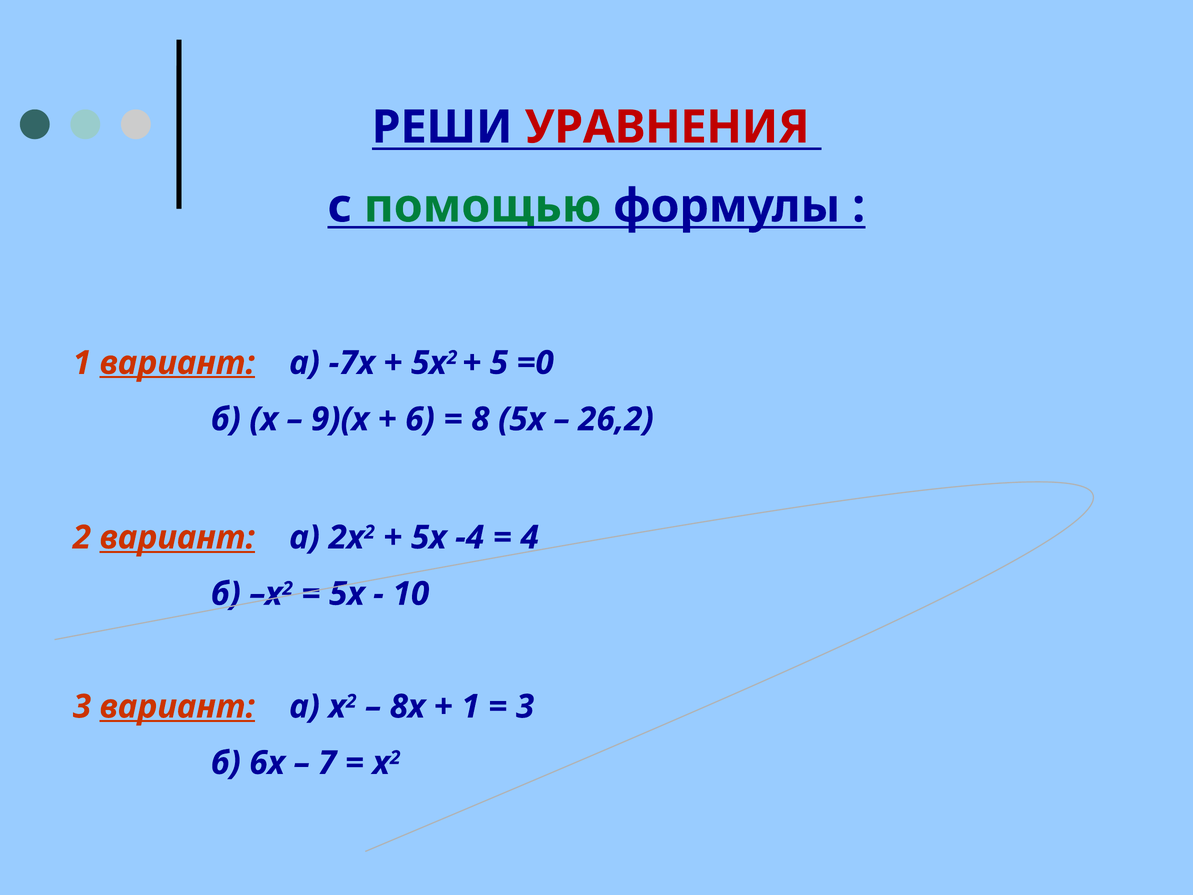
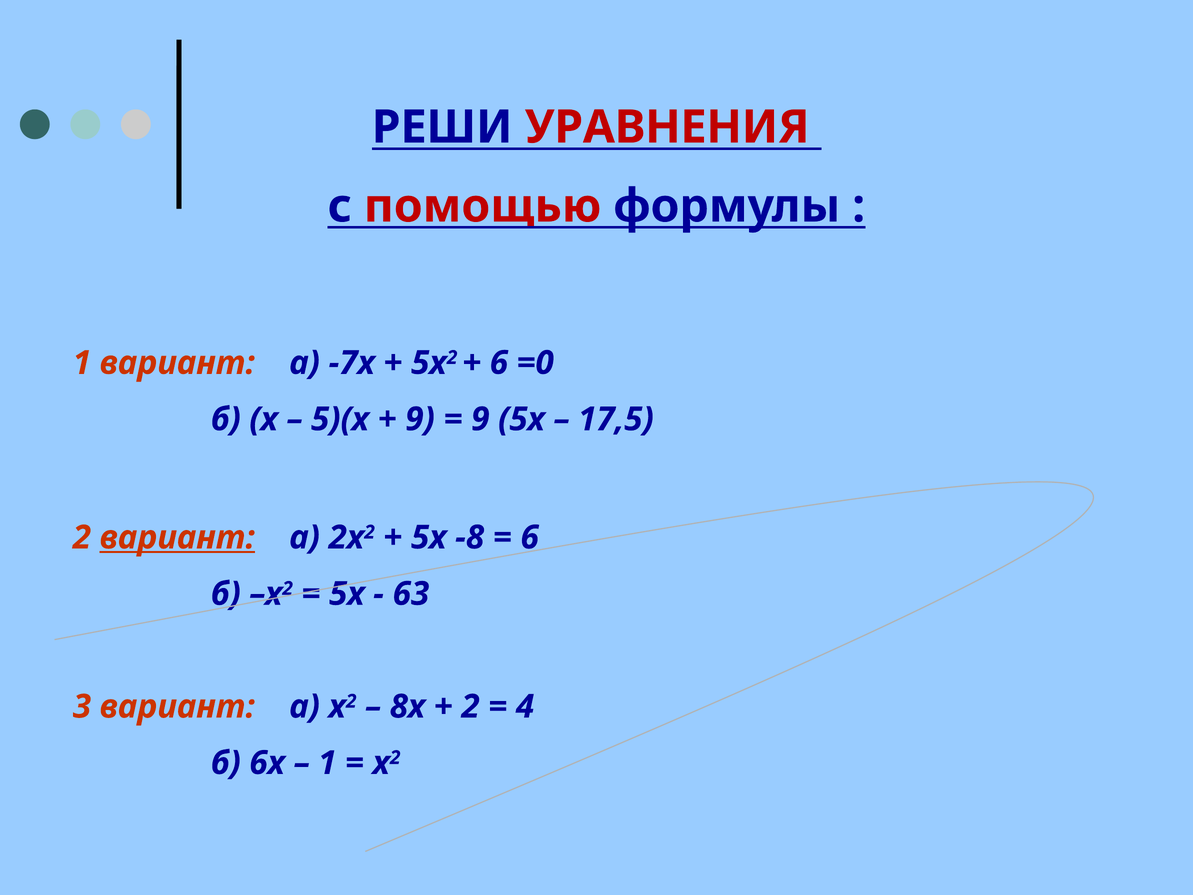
помощью colour: green -> red
вариант at (177, 363) underline: present -> none
5 at (499, 363): 5 -> 6
9)(х: 9)(х -> 5)(х
6 at (420, 419): 6 -> 9
8 at (480, 419): 8 -> 9
26,2: 26,2 -> 17,5
-4: -4 -> -8
4 at (530, 537): 4 -> 6
10: 10 -> 63
вариант at (177, 706) underline: present -> none
1 at (471, 706): 1 -> 2
3 at (525, 706): 3 -> 4
7 at (327, 763): 7 -> 1
